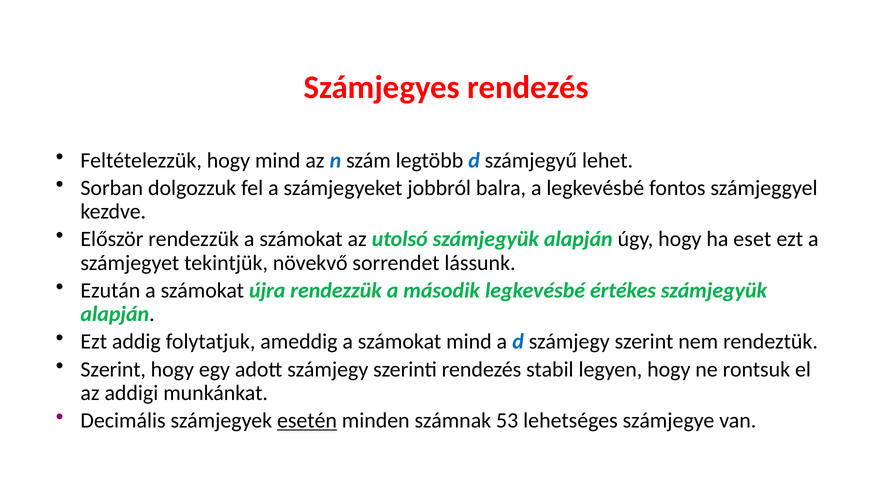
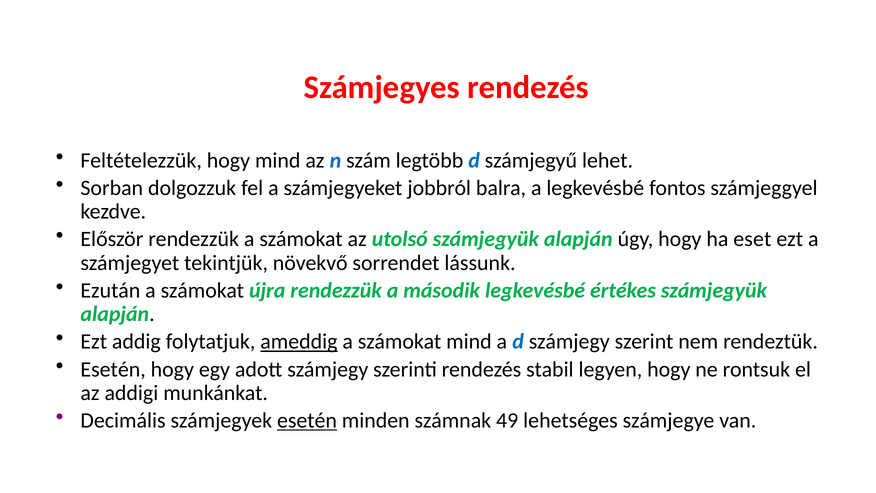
ameddig underline: none -> present
Szerint at (113, 369): Szerint -> Esetén
53: 53 -> 49
